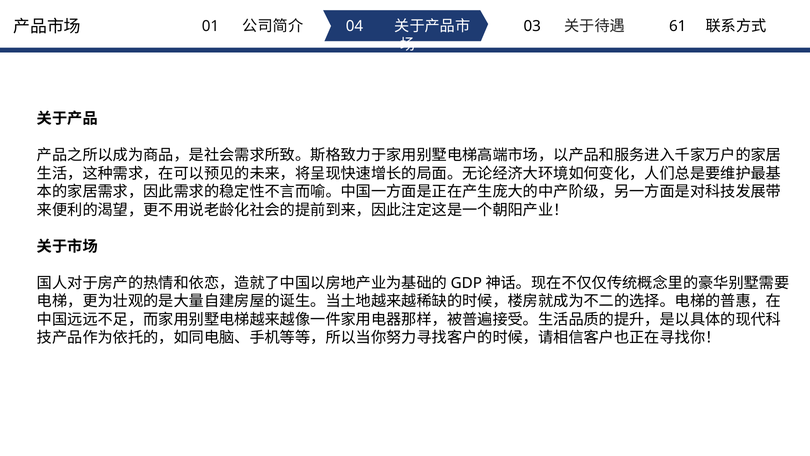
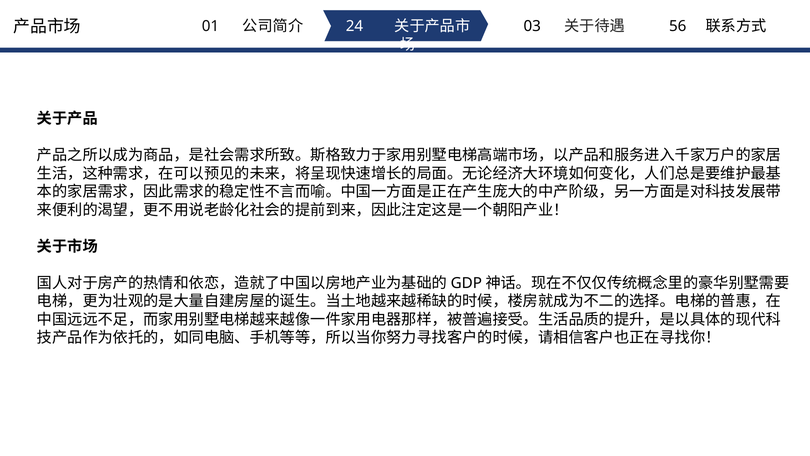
04: 04 -> 24
61: 61 -> 56
